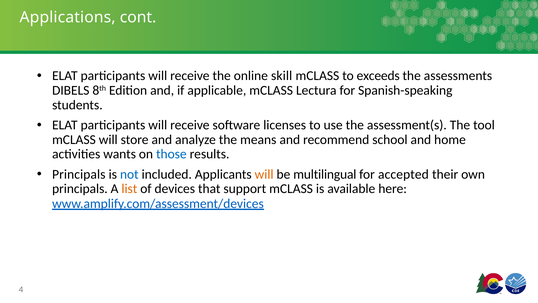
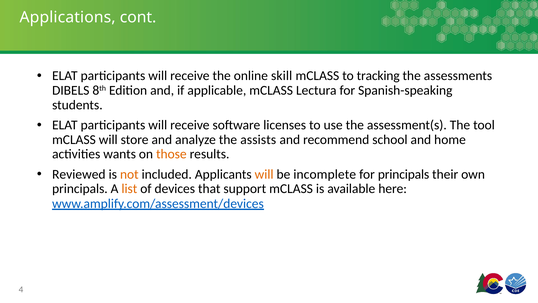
exceeds: exceeds -> tracking
means: means -> assists
those colour: blue -> orange
Principals at (79, 174): Principals -> Reviewed
not colour: blue -> orange
multilingual: multilingual -> incomplete
for accepted: accepted -> principals
